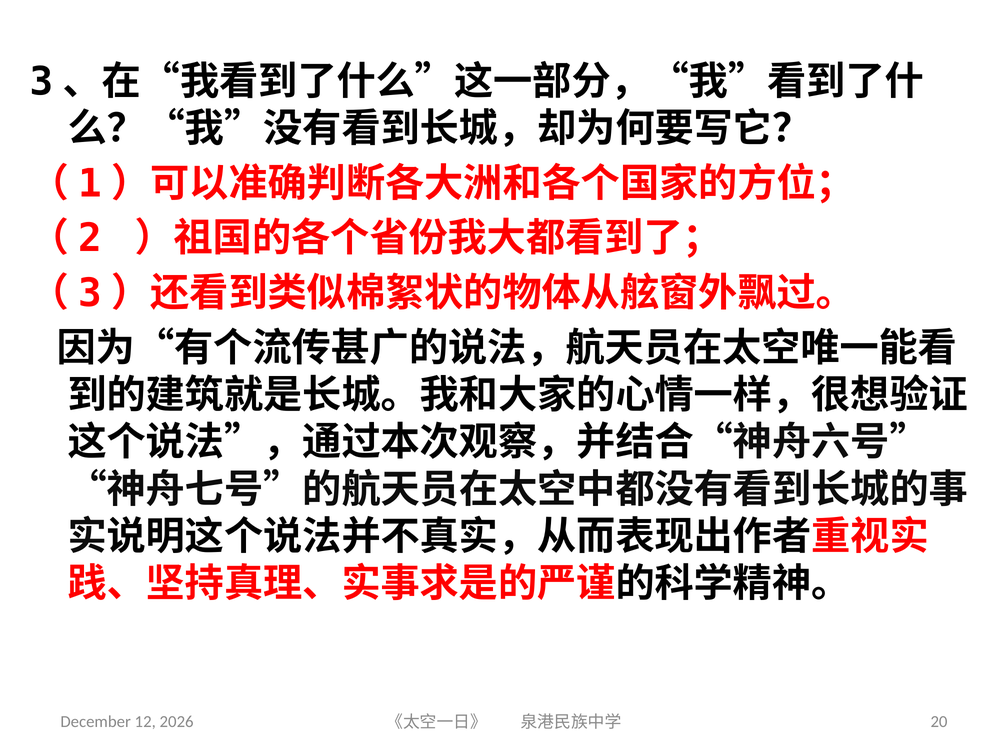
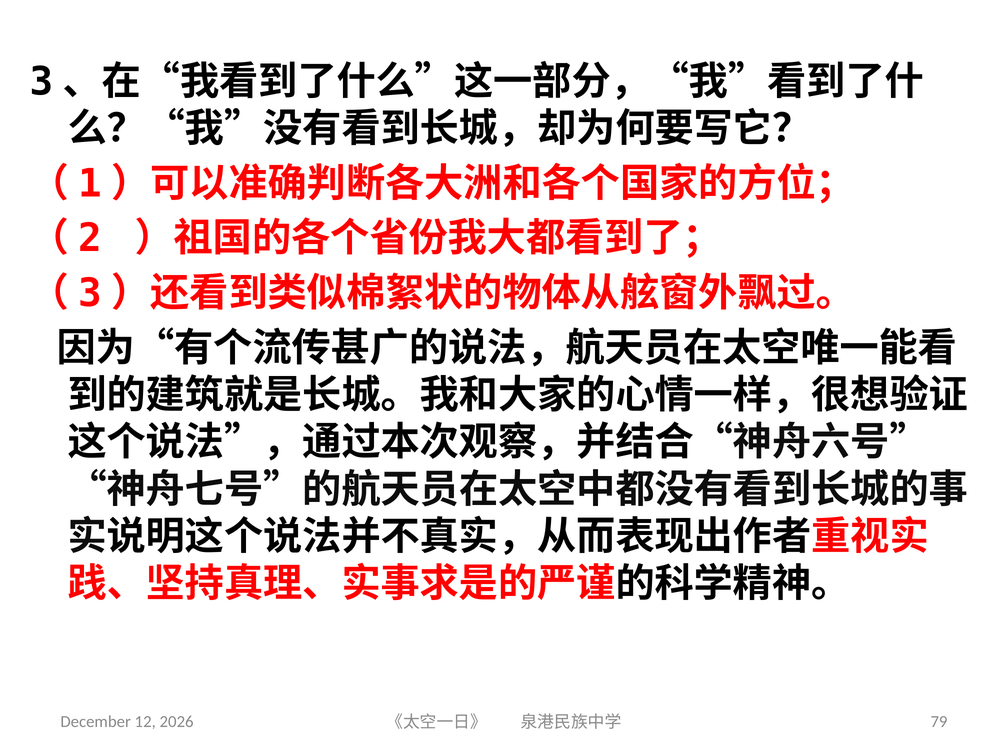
20: 20 -> 79
